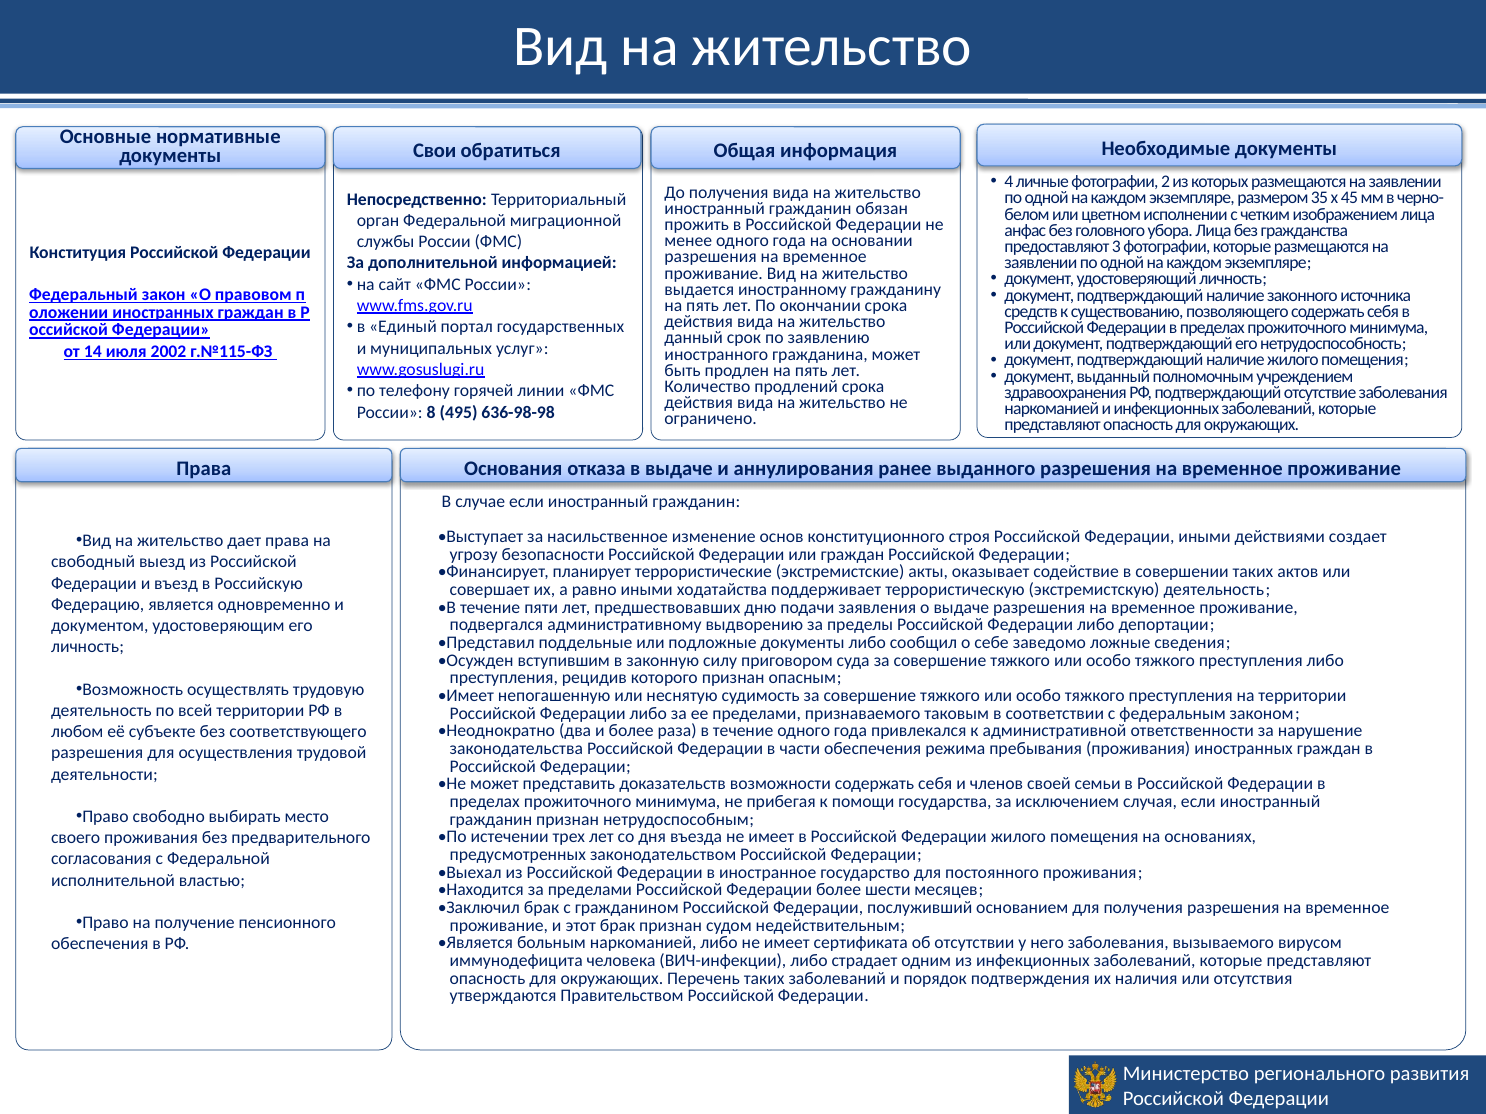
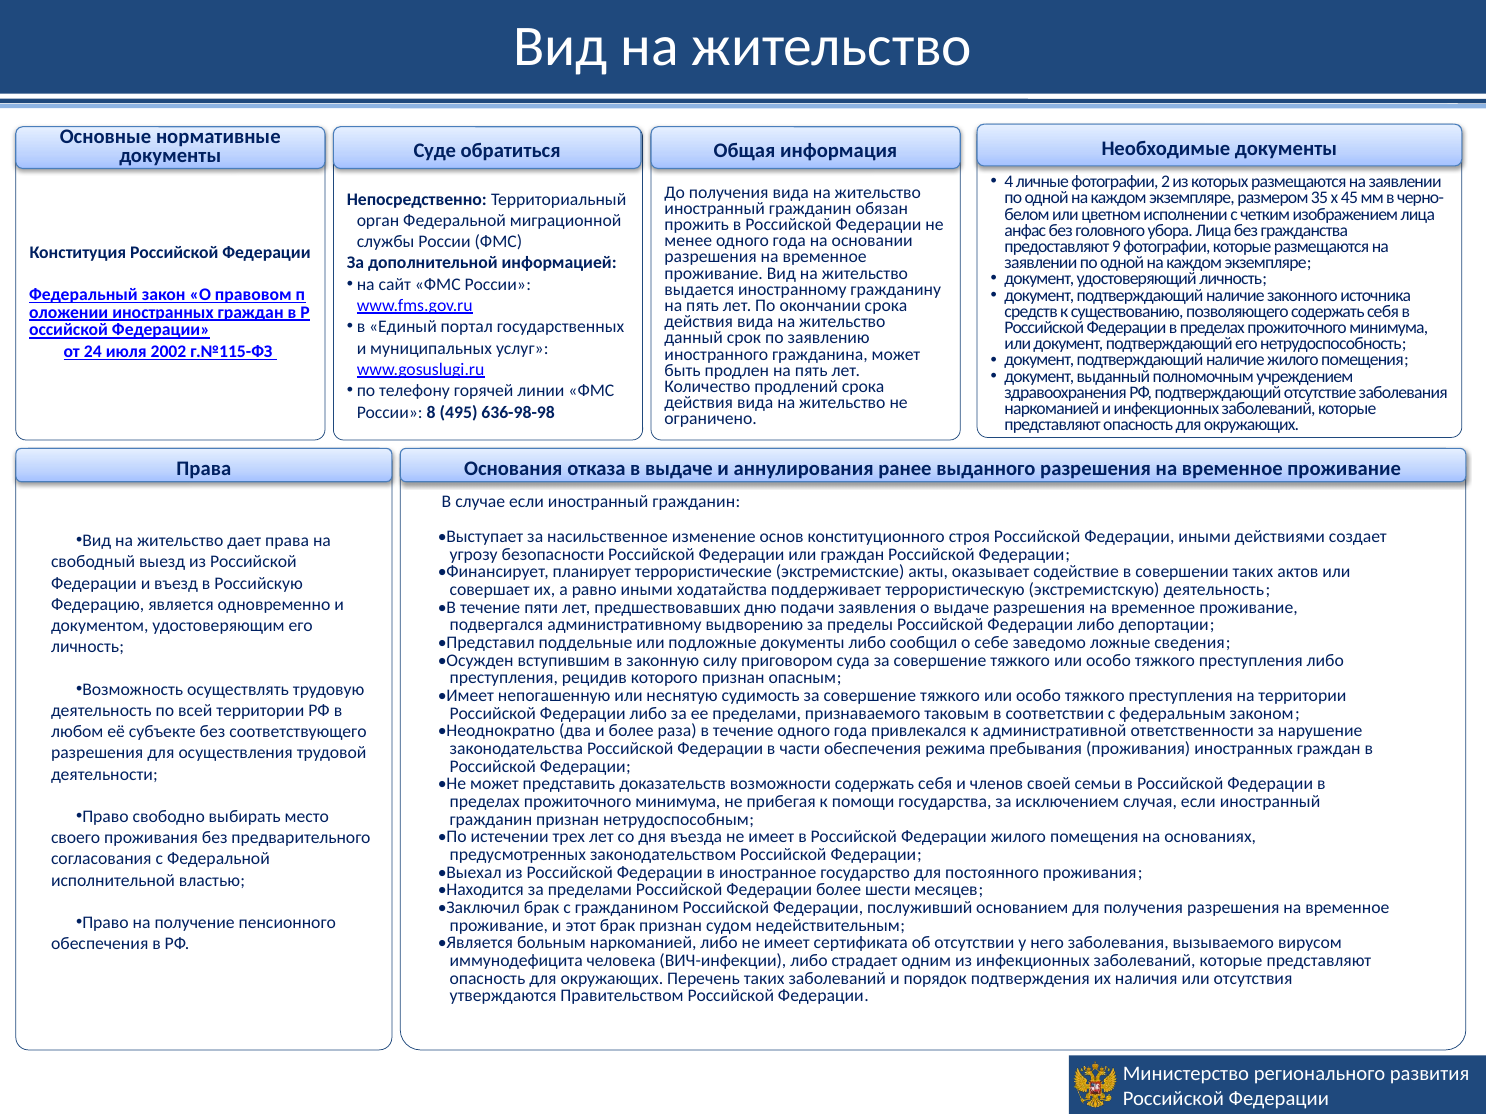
Свои: Свои -> Суде
3: 3 -> 9
14: 14 -> 24
